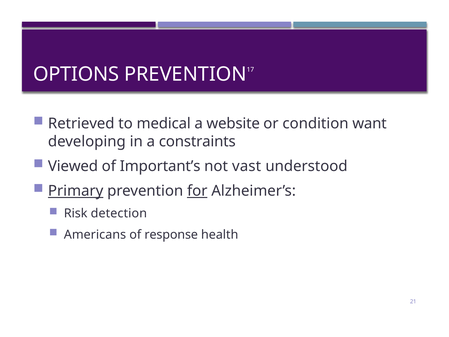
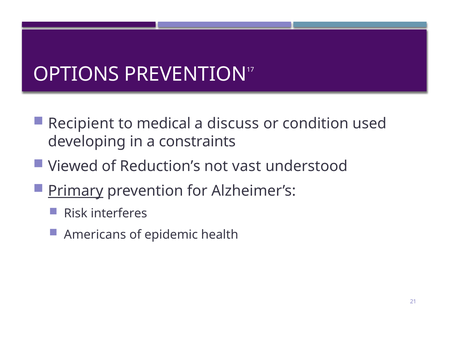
Retrieved: Retrieved -> Recipient
website: website -> discuss
want: want -> used
Important’s: Important’s -> Reduction’s
for underline: present -> none
detection: detection -> interferes
response: response -> epidemic
